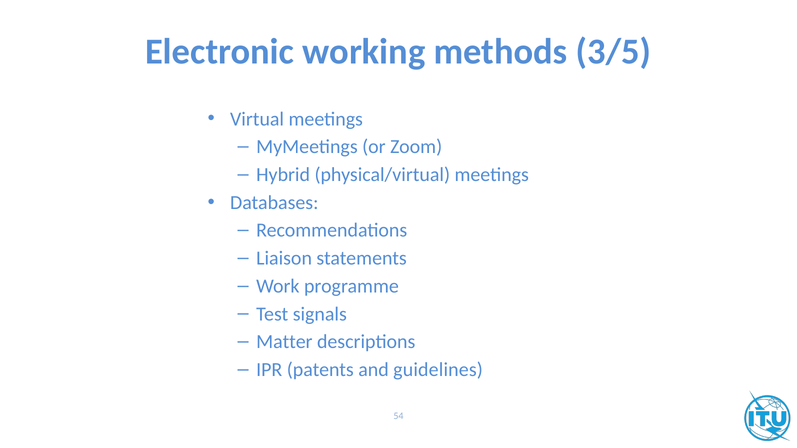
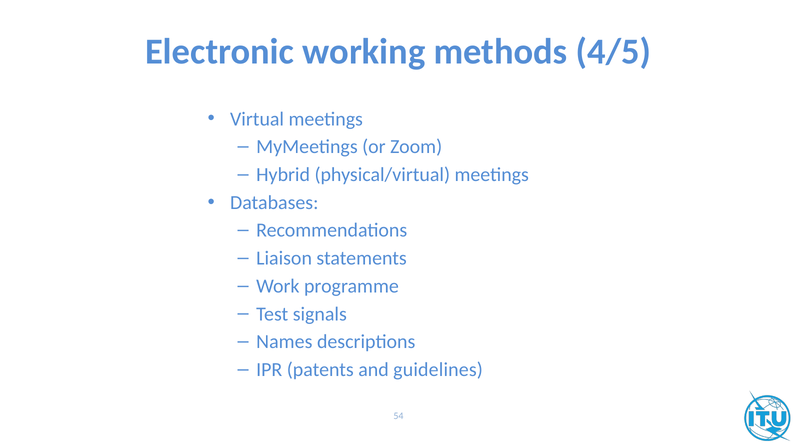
3/5: 3/5 -> 4/5
Matter: Matter -> Names
